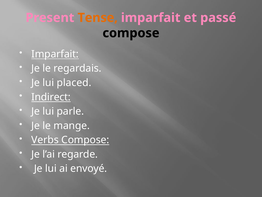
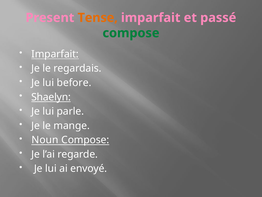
compose at (131, 33) colour: black -> green
placed: placed -> before
Indirect: Indirect -> Shaelyn
Verbs: Verbs -> Noun
